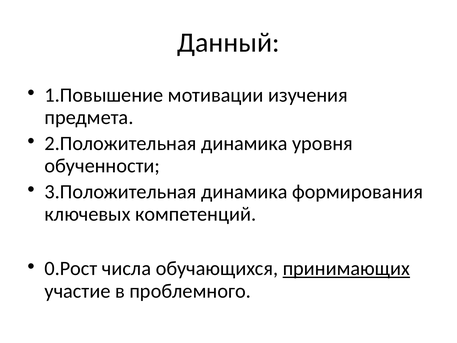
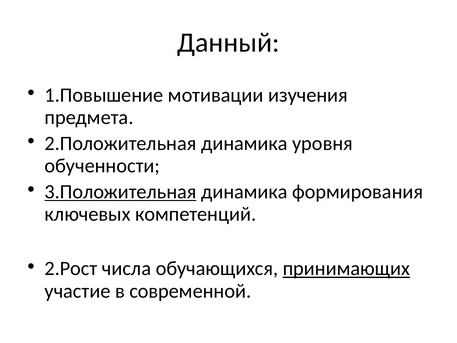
3.Положительная underline: none -> present
0.Рост: 0.Рост -> 2.Рост
проблемного: проблемного -> современной
